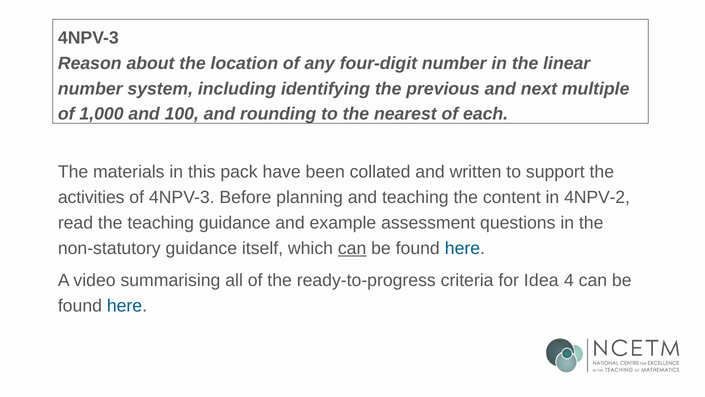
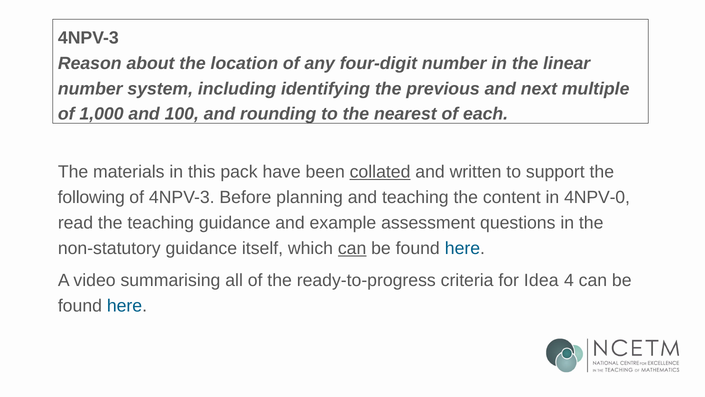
collated underline: none -> present
activities: activities -> following
4NPV-2: 4NPV-2 -> 4NPV-0
